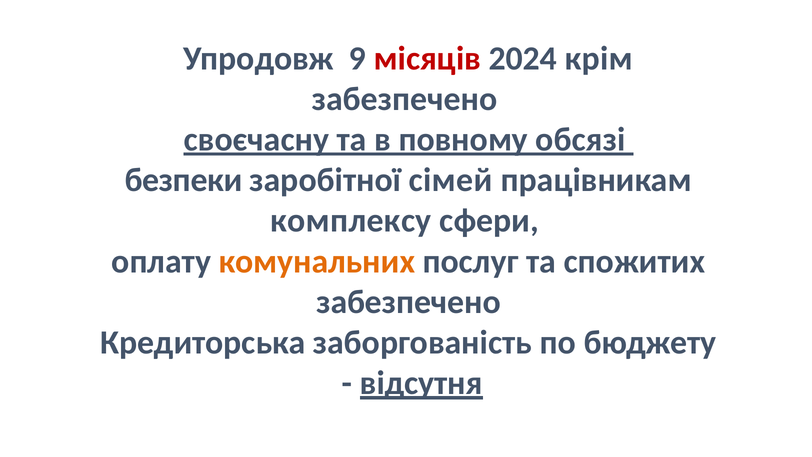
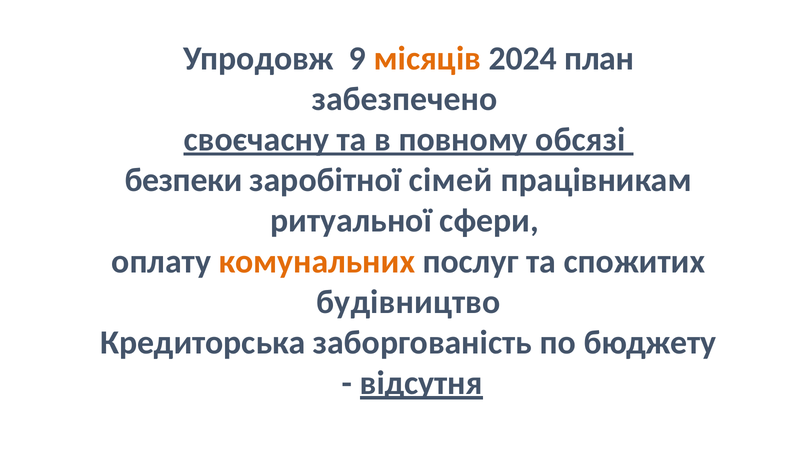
місяців colour: red -> orange
крім: крім -> план
комплексу: комплексу -> ритуальної
забезпечено at (409, 302): забезпечено -> будівництво
